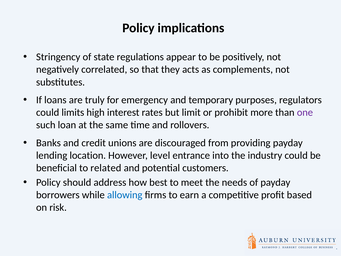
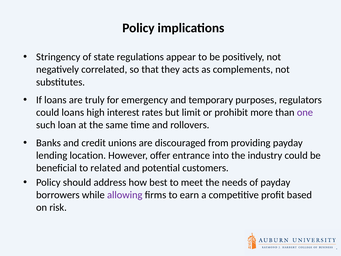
could limits: limits -> loans
level: level -> offer
allowing colour: blue -> purple
